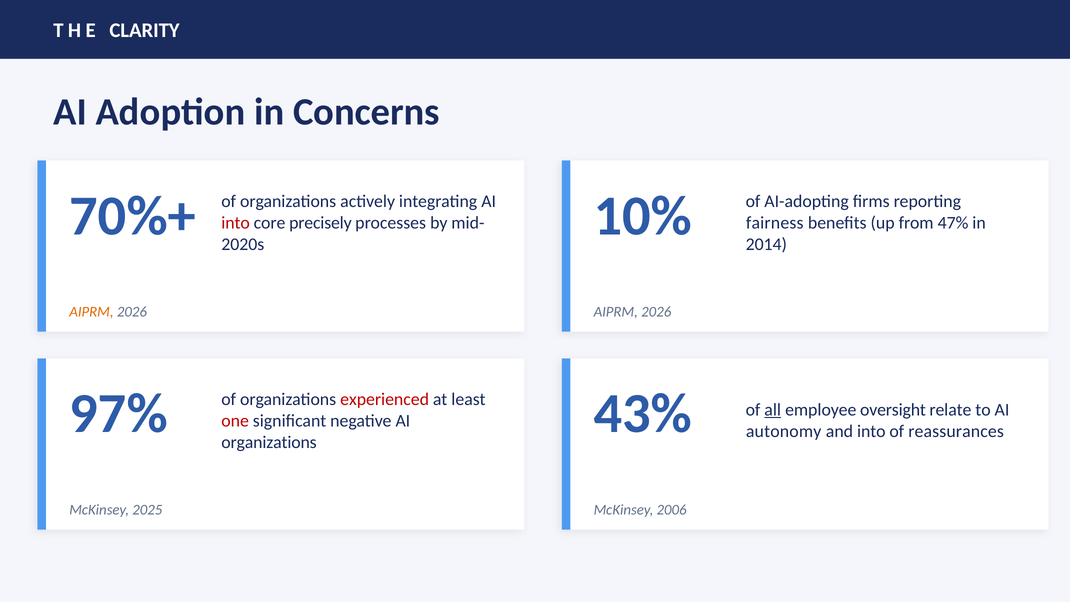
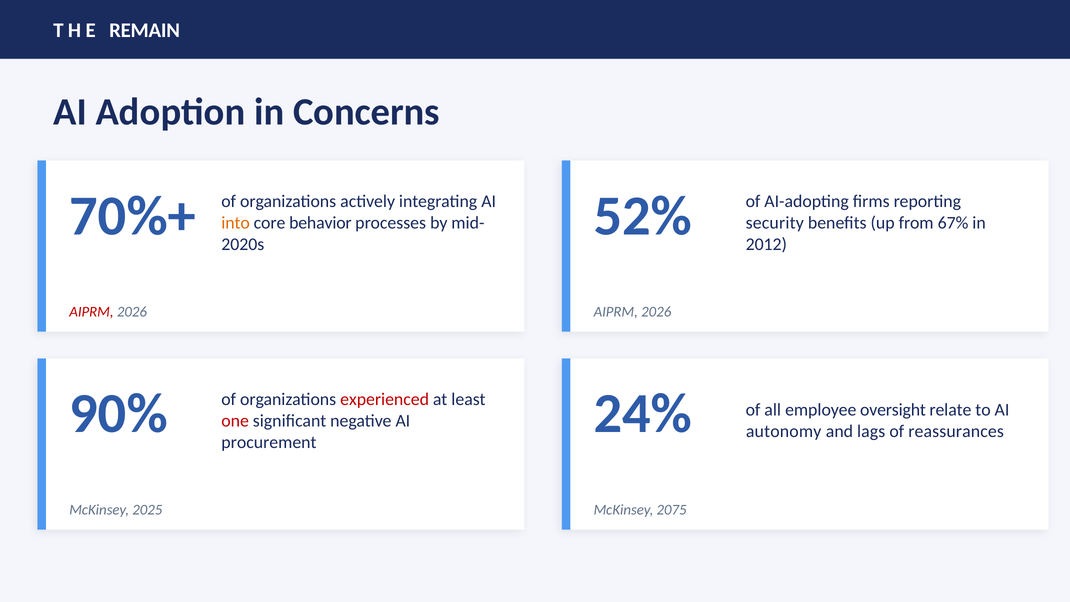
CLARITY: CLARITY -> REMAIN
10%: 10% -> 52%
into at (236, 223) colour: red -> orange
precisely: precisely -> behavior
fairness: fairness -> security
47%: 47% -> 67%
2014: 2014 -> 2012
AIPRM at (91, 312) colour: orange -> red
97%: 97% -> 90%
43%: 43% -> 24%
all underline: present -> none
and into: into -> lags
organizations at (269, 442): organizations -> procurement
2006: 2006 -> 2075
